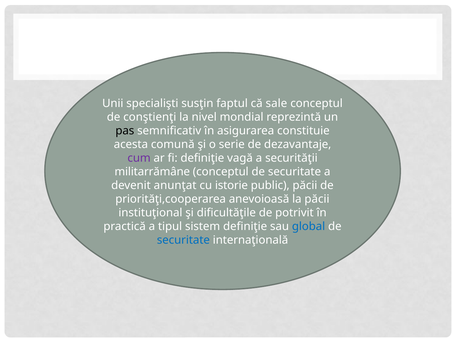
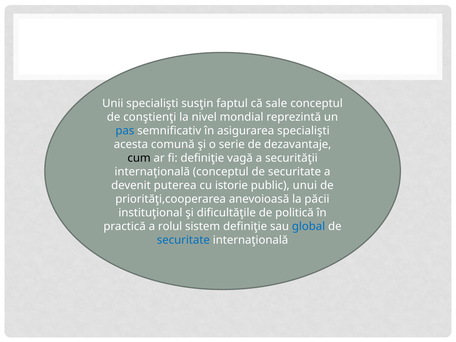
pas colour: black -> blue
asigurarea constituie: constituie -> specialişti
cum colour: purple -> black
militarrămâne at (152, 172): militarrămâne -> internaţională
anunţat: anunţat -> puterea
public păcii: păcii -> unui
potrivit: potrivit -> politică
tipul: tipul -> rolul
